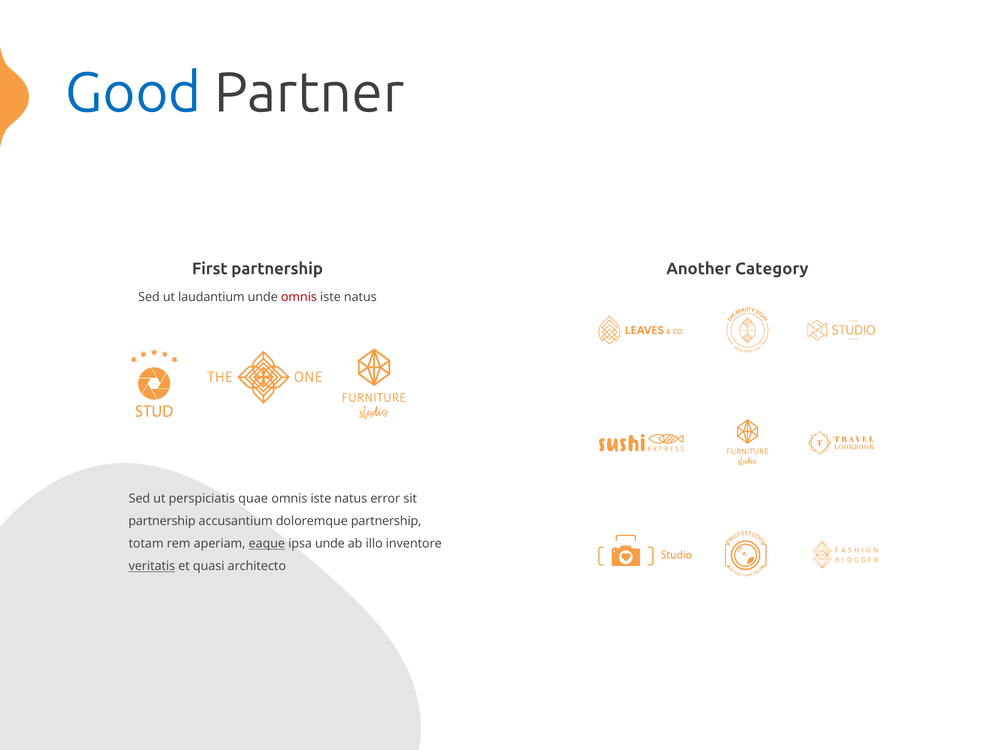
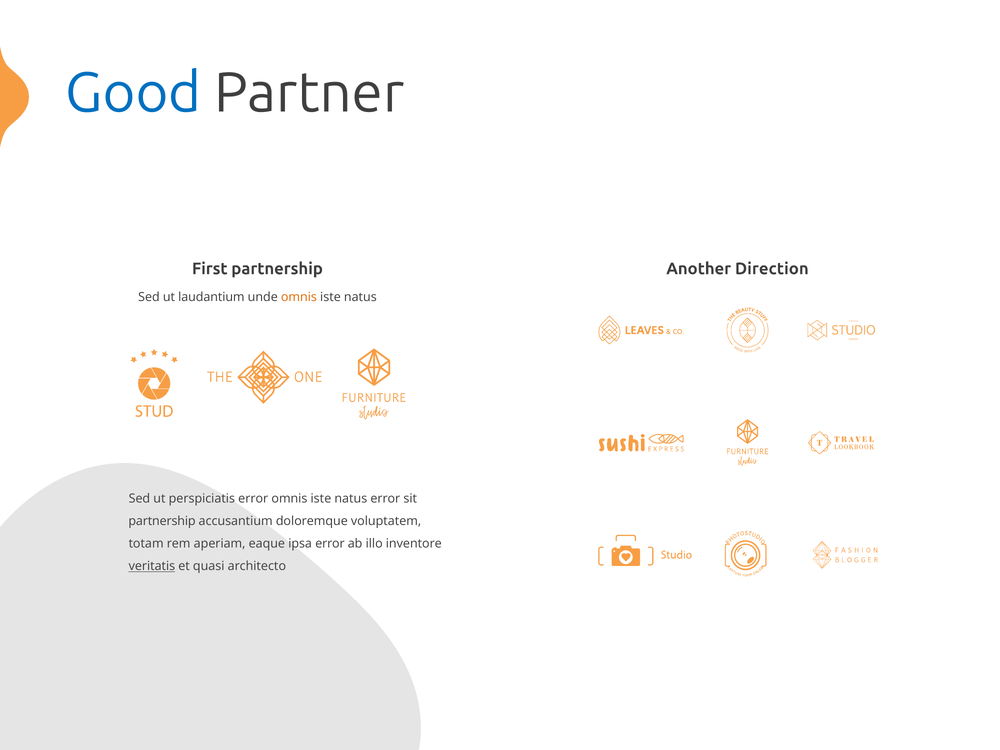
Category: Category -> Direction
omnis at (299, 297) colour: red -> orange
perspiciatis quae: quae -> error
doloremque partnership: partnership -> voluptatem
eaque underline: present -> none
ipsa unde: unde -> error
